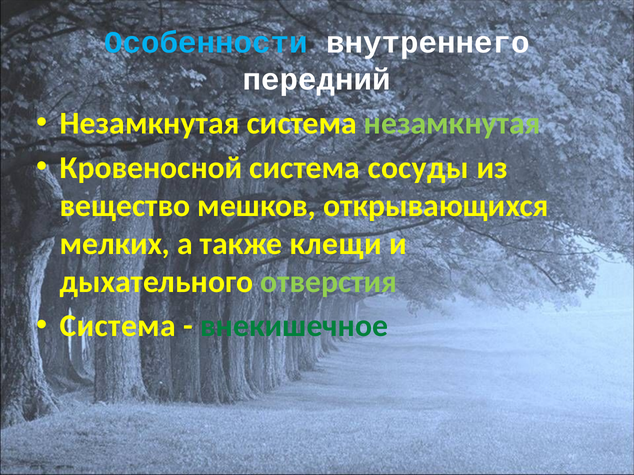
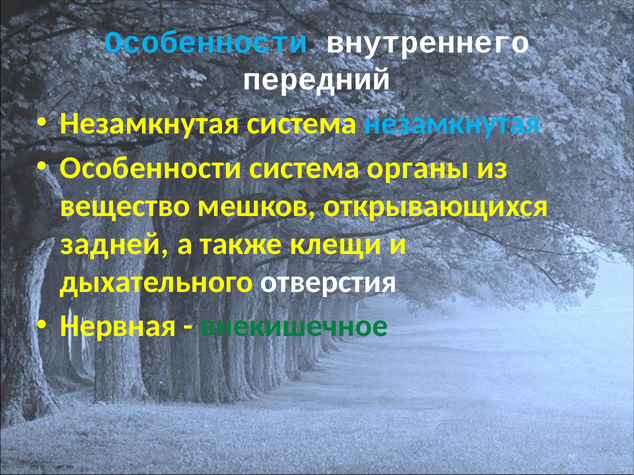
незамкнутая at (452, 123) colour: light green -> light blue
Кровеносной at (151, 168): Кровеносной -> Особенности
сосуды: сосуды -> органы
мелких: мелких -> задней
отверстия colour: light green -> white
Система at (118, 326): Система -> Нервная
